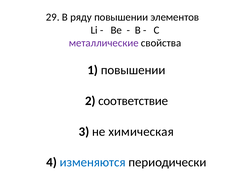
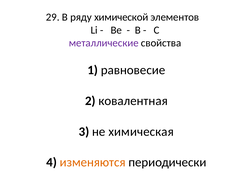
ряду повышении: повышении -> химической
1 повышении: повышении -> равновесие
соответствие: соответствие -> ковалентная
изменяются colour: blue -> orange
